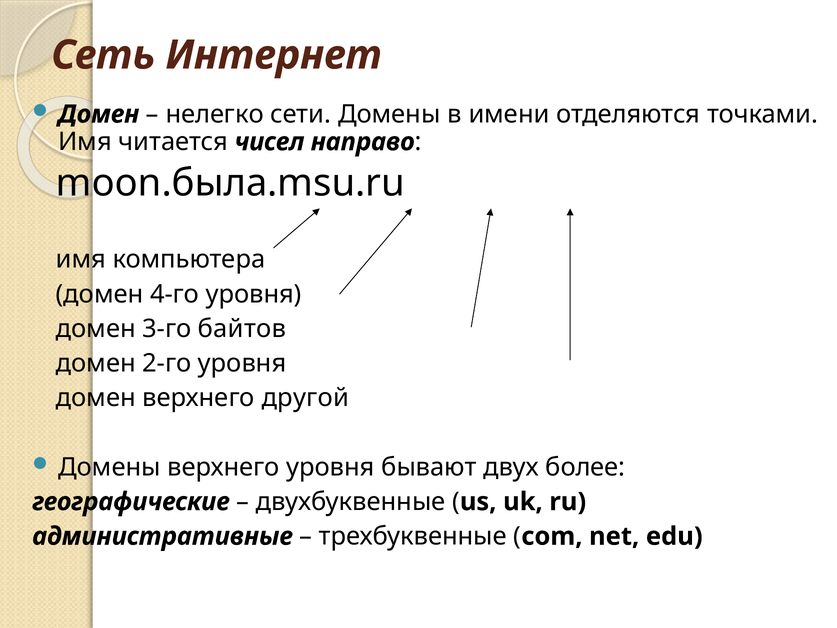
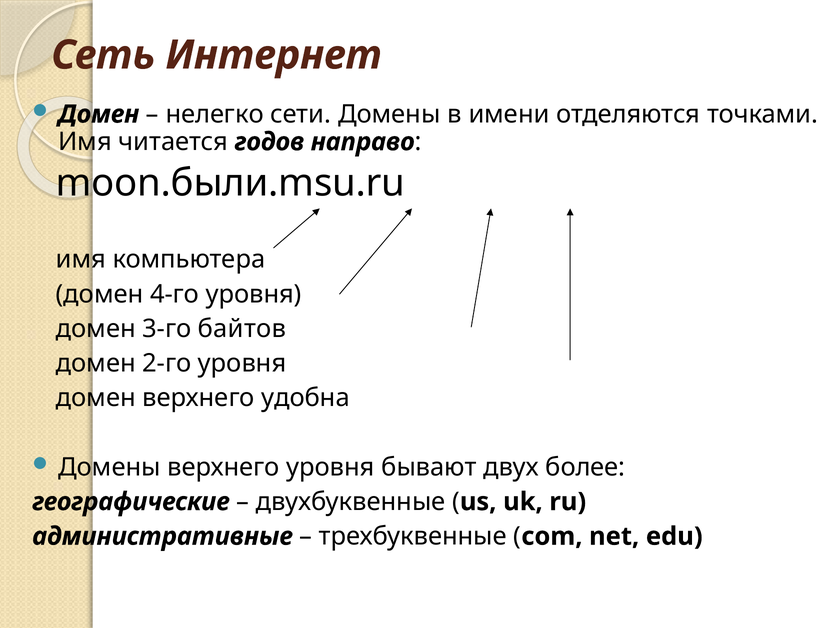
чисел: чисел -> годов
moon.была.msu.ru: moon.была.msu.ru -> moon.были.msu.ru
другой: другой -> удобна
